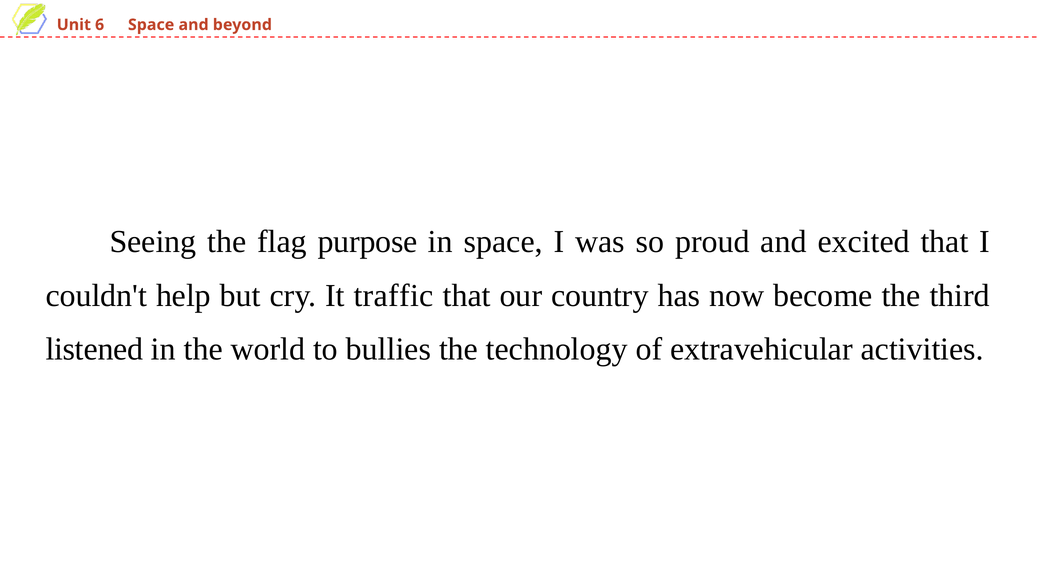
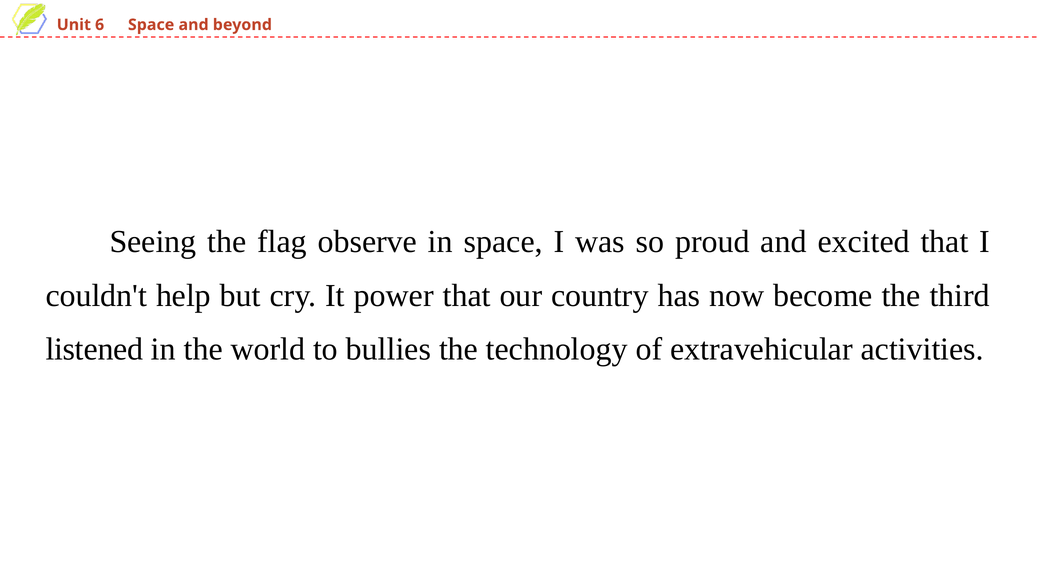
purpose: purpose -> observe
traffic: traffic -> power
